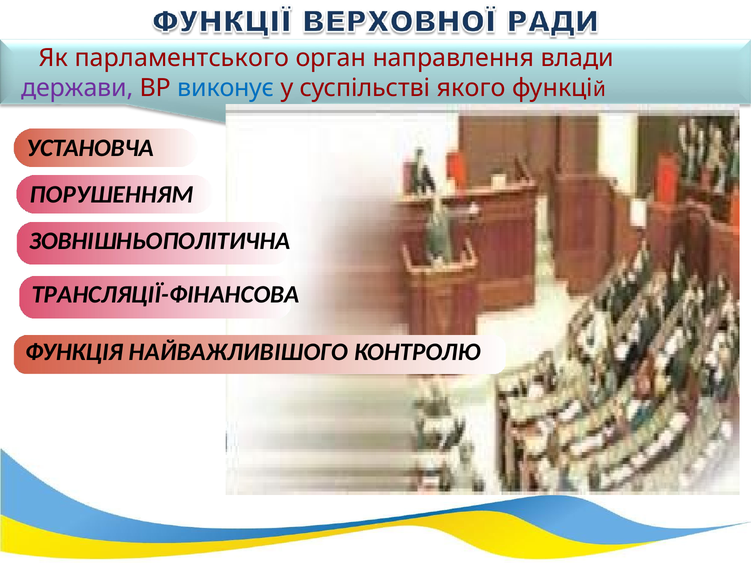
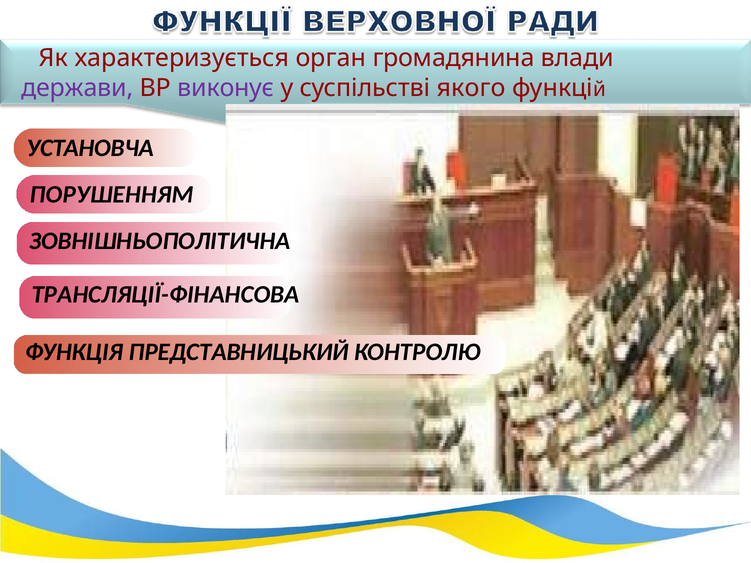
парламентського: парламентського -> характеризується
направлення: направлення -> громадянина
виконує colour: blue -> purple
НАЙВАЖЛИВІШОГО: НАЙВАЖЛИВІШОГО -> ПРЕДСТАВНИЦЬКИЙ
